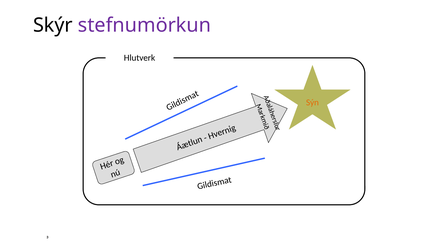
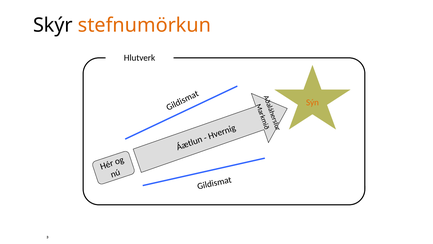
stefnumörkun colour: purple -> orange
